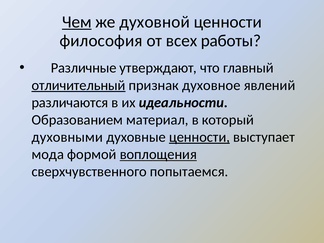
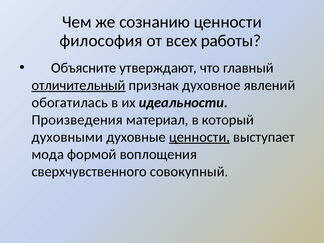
Чем underline: present -> none
духовной: духовной -> сознанию
Различные: Различные -> Объясните
различаются: различаются -> обогатилась
Образованием: Образованием -> Произведения
воплощения underline: present -> none
попытаемся: попытаемся -> совокупный
